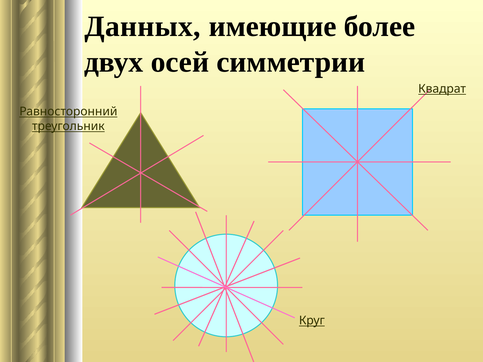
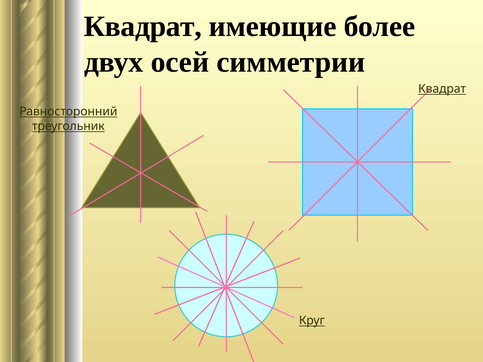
Данных at (143, 27): Данных -> Квадрат
